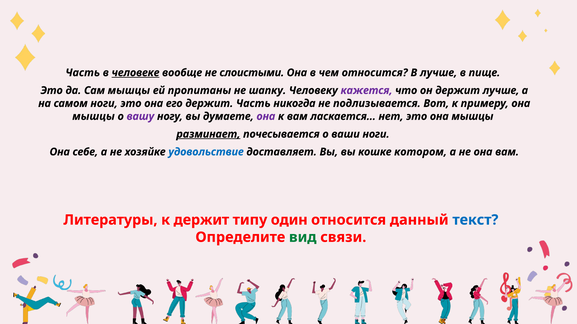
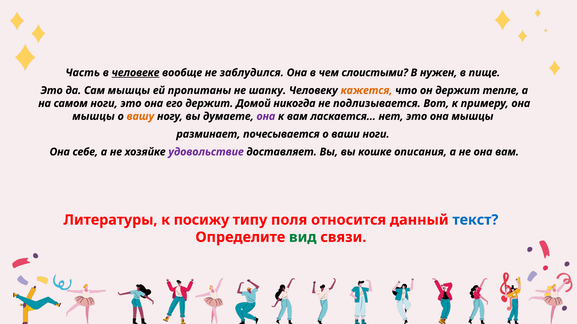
слоистыми: слоистыми -> заблудился
чем относится: относится -> слоистыми
В лучше: лучше -> нужен
кажется colour: purple -> orange
держит лучше: лучше -> тепле
держит Часть: Часть -> Домой
вашу colour: purple -> orange
разминает underline: present -> none
удовольствие colour: blue -> purple
котором: котором -> описания
к держит: держит -> посижу
один: один -> поля
